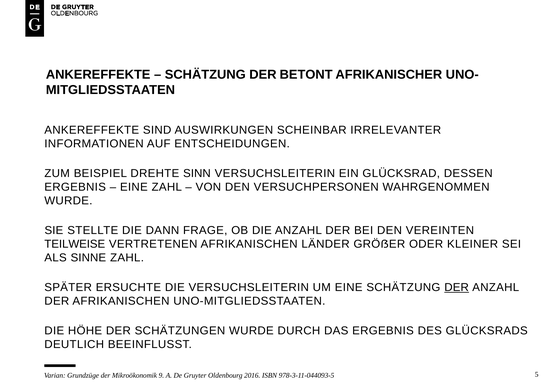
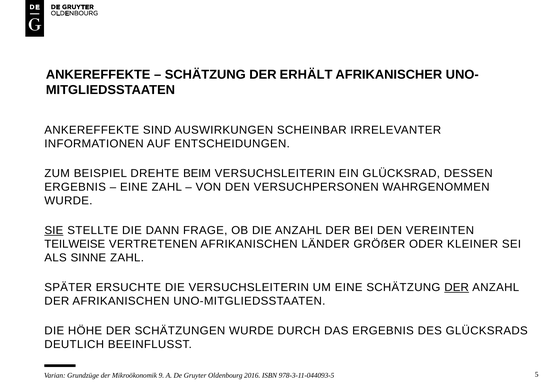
BETONT: BETONT -> ERHÄLT
SINN: SINN -> BEIM
SIE underline: none -> present
